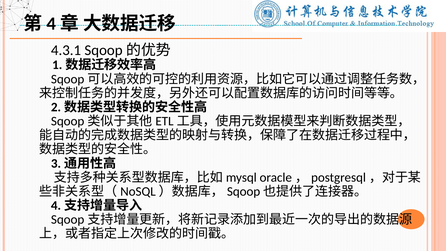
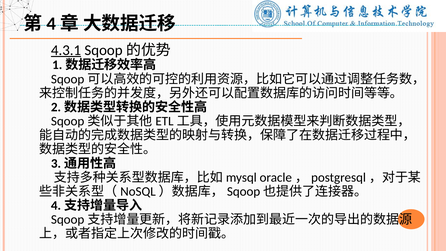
4.3.1 underline: none -> present
